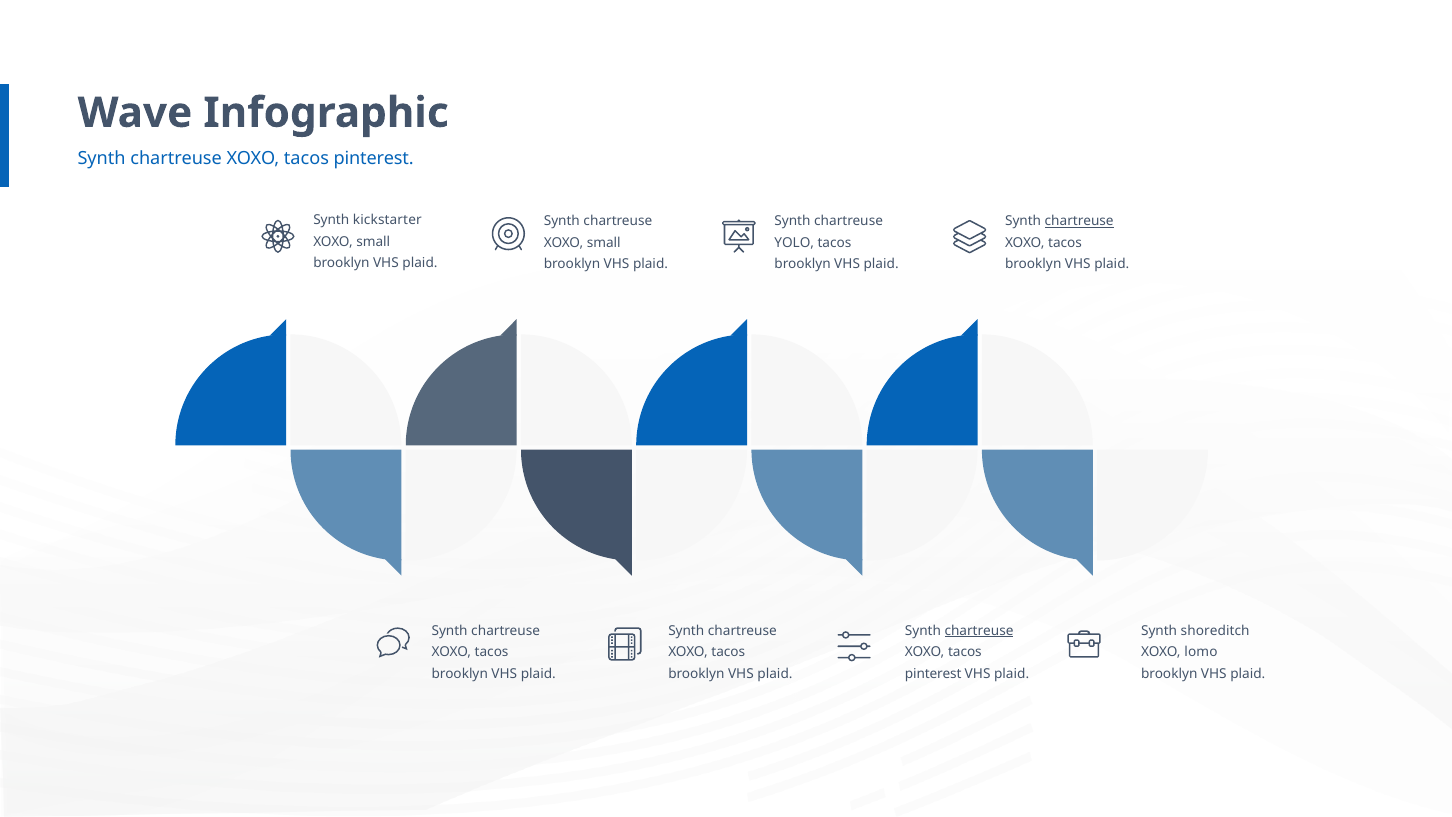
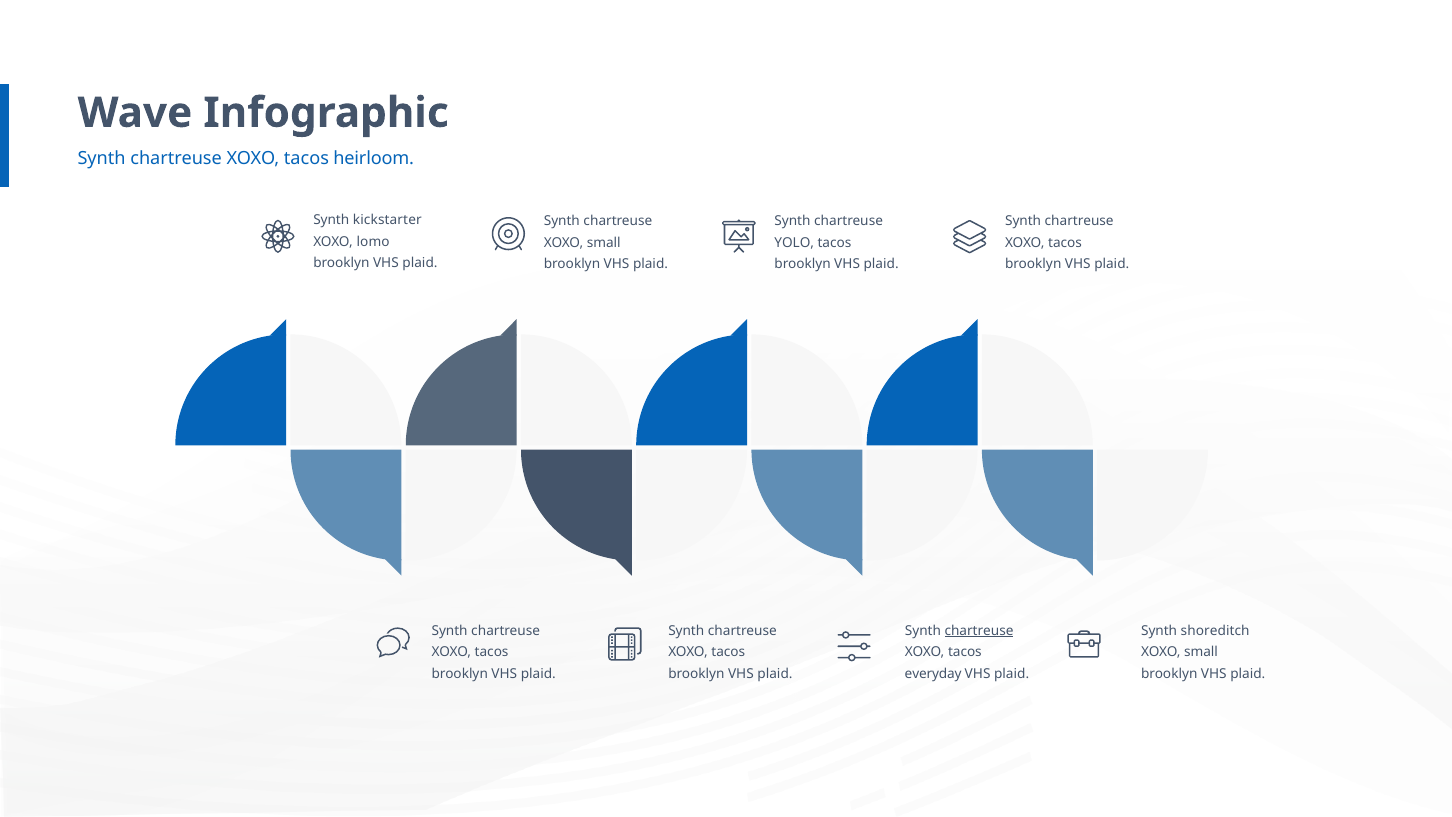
pinterest at (374, 159): pinterest -> heirloom
chartreuse at (1079, 221) underline: present -> none
small at (373, 242): small -> lomo
lomo at (1201, 652): lomo -> small
pinterest at (933, 673): pinterest -> everyday
